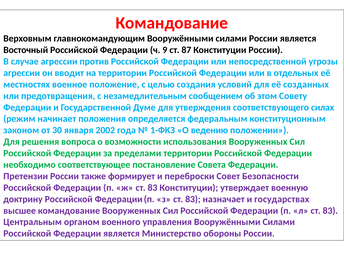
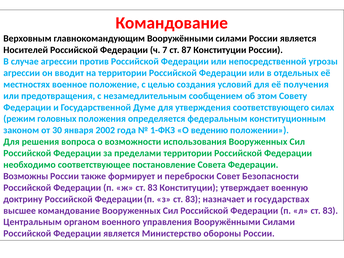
Восточный: Восточный -> Носителей
9: 9 -> 7
созданных: созданных -> получения
начинает: начинает -> головных
Претензии: Претензии -> Возможны
